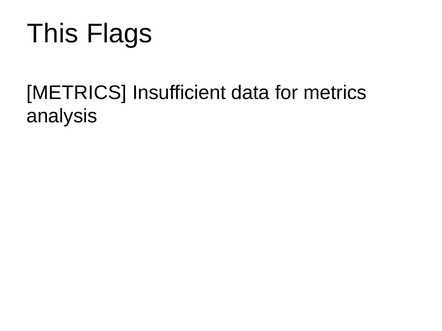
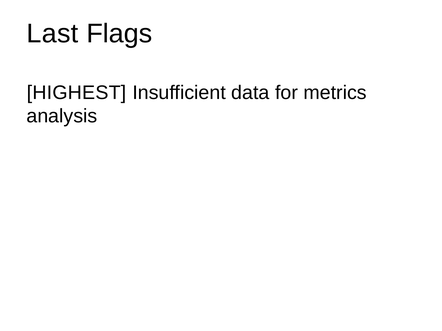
This: This -> Last
METRICS at (77, 93): METRICS -> HIGHEST
